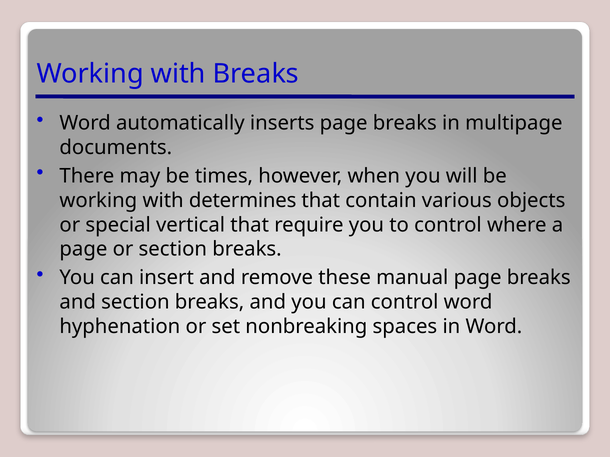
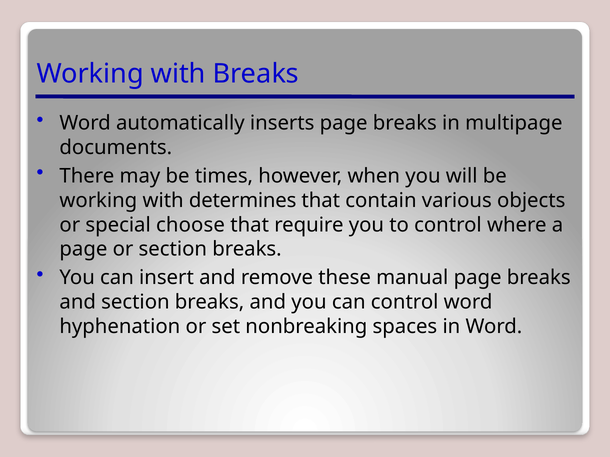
vertical: vertical -> choose
